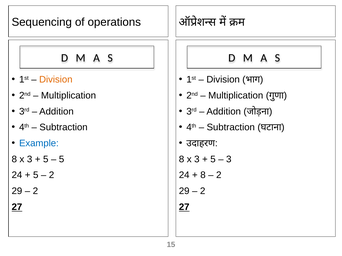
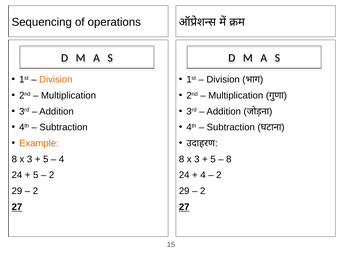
Example colour: blue -> orange
5 at (62, 160): 5 -> 4
3 at (229, 160): 3 -> 8
8 at (203, 175): 8 -> 4
